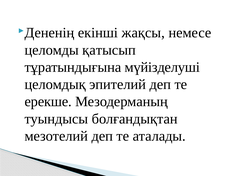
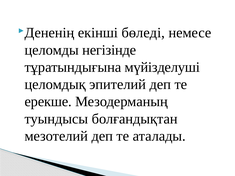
жақсы: жақсы -> бөледі
қатысып: қатысып -> негізінде
